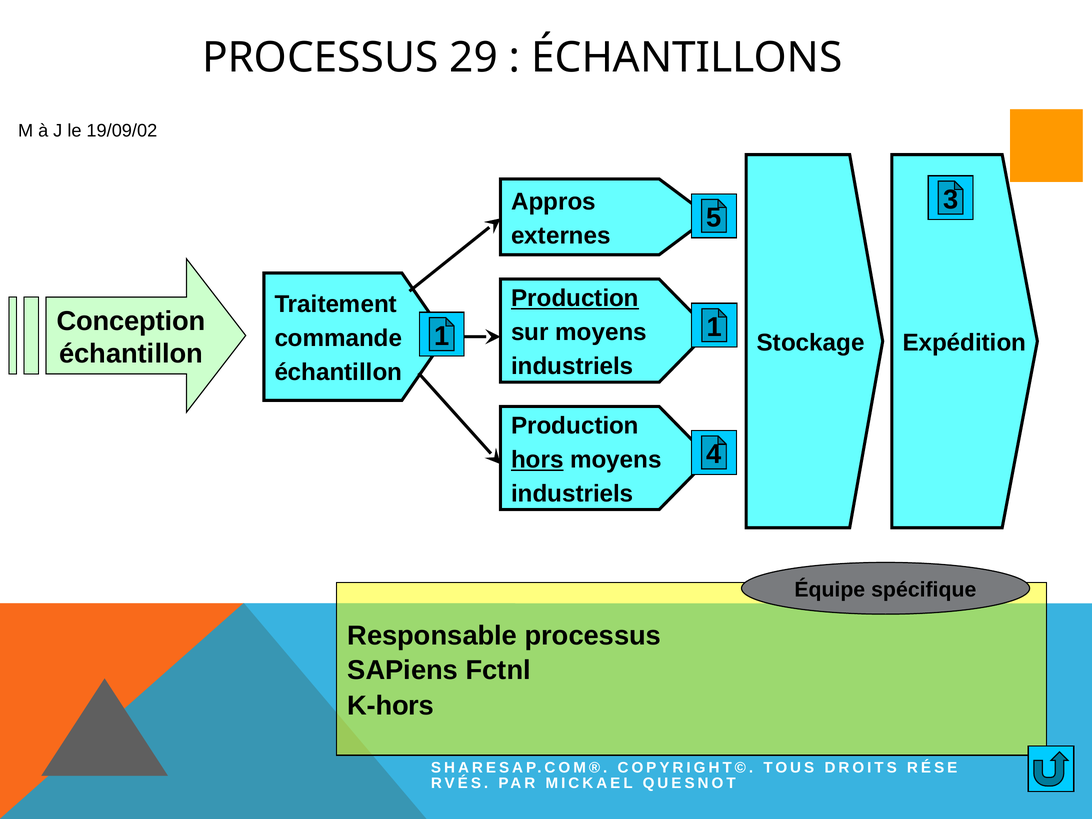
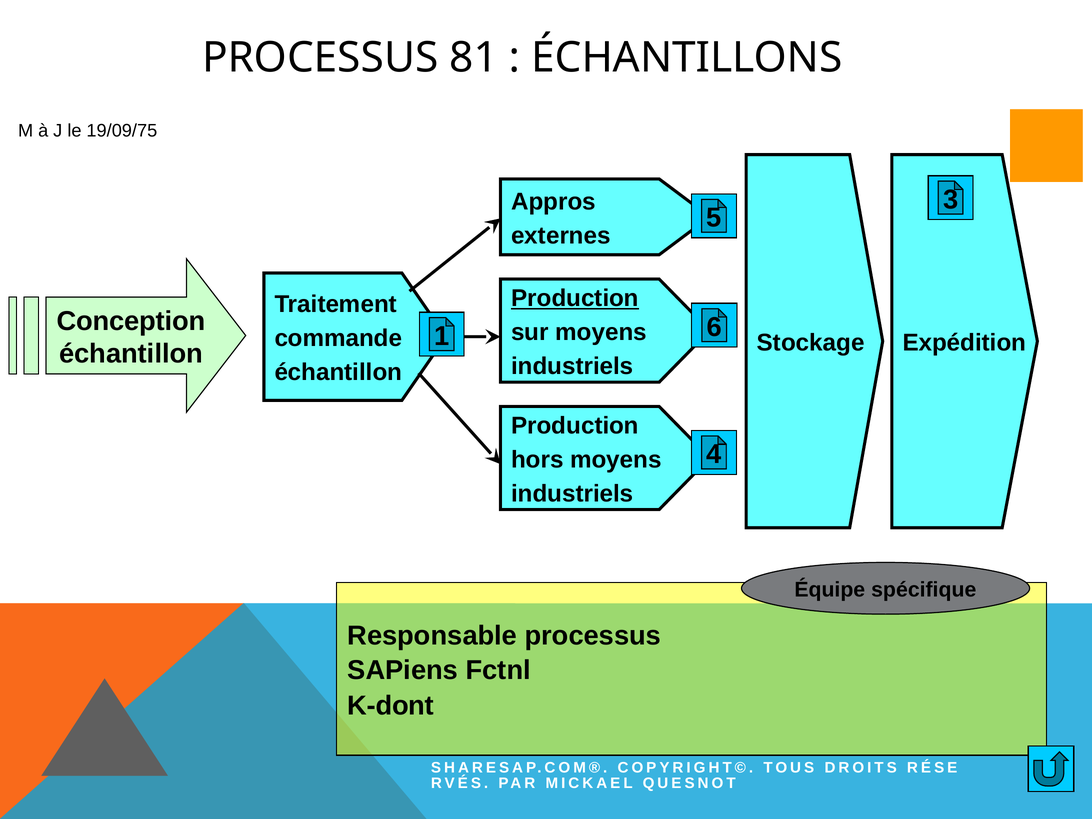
29: 29 -> 81
19/09/02: 19/09/02 -> 19/09/75
1 1: 1 -> 6
hors underline: present -> none
K-hors: K-hors -> K-dont
